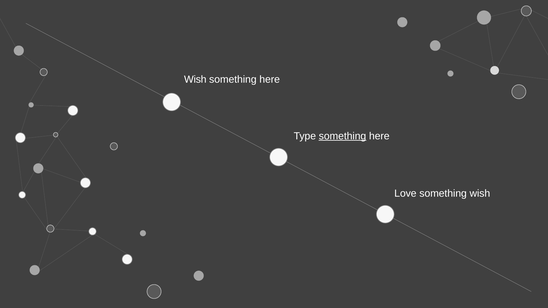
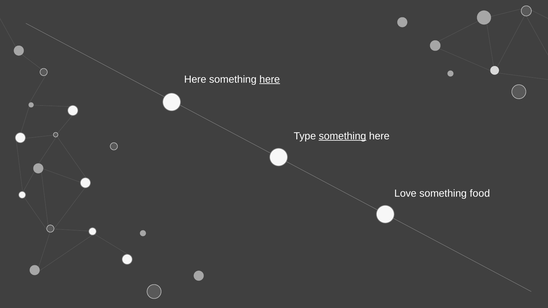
Wish at (195, 79): Wish -> Here
here at (270, 79) underline: none -> present
something wish: wish -> food
